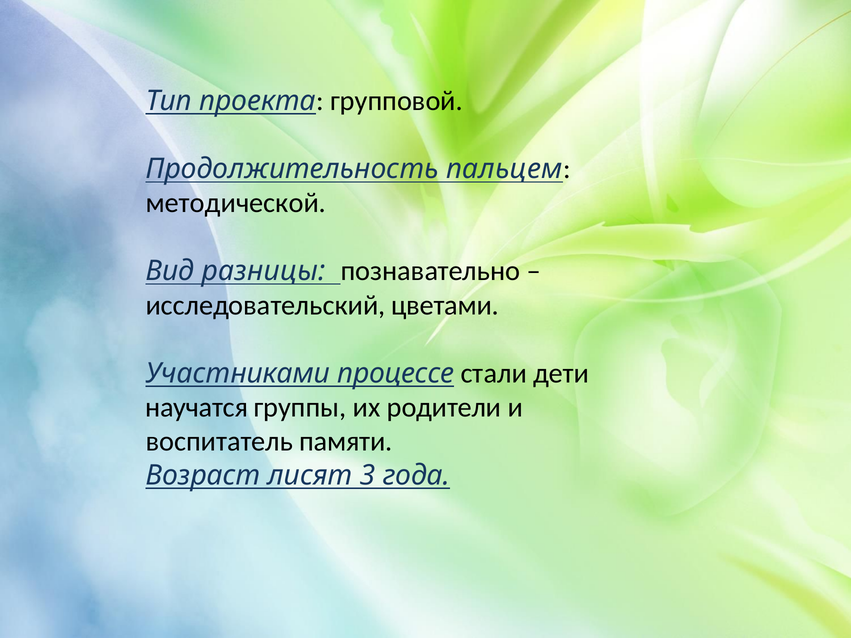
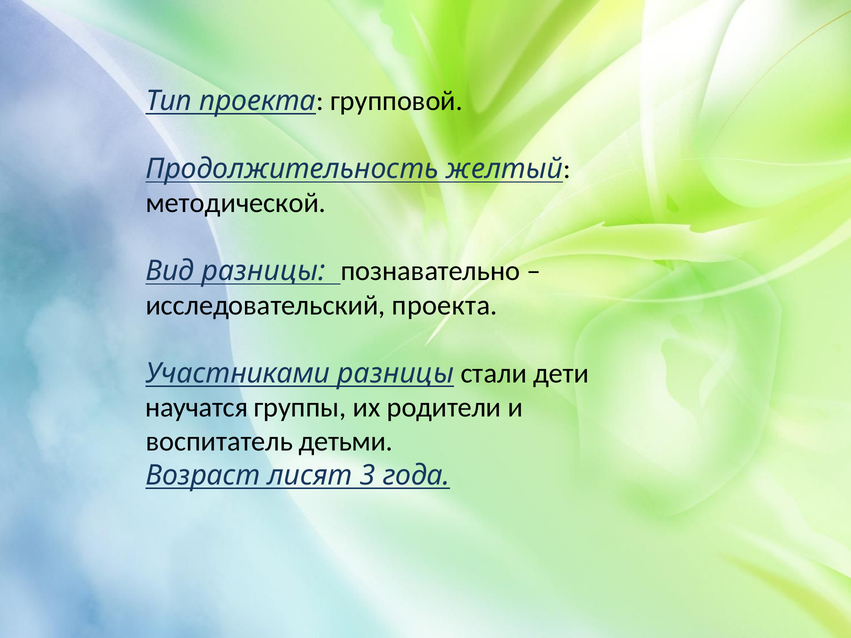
пальцем: пальцем -> желтый
исследовательский цветами: цветами -> проекта
Участниками процессе: процессе -> разницы
памяти: памяти -> детьми
